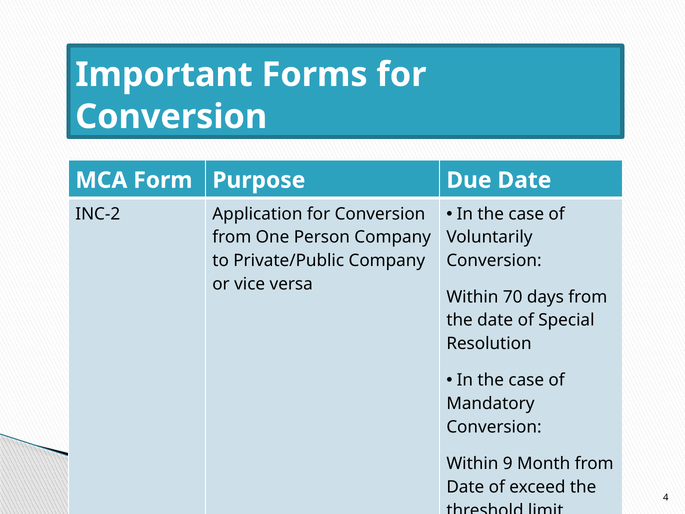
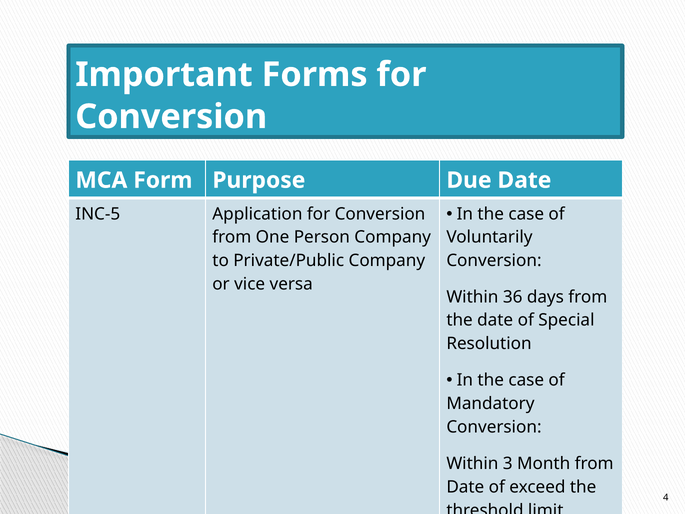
INC-2: INC-2 -> INC-5
70: 70 -> 36
9: 9 -> 3
